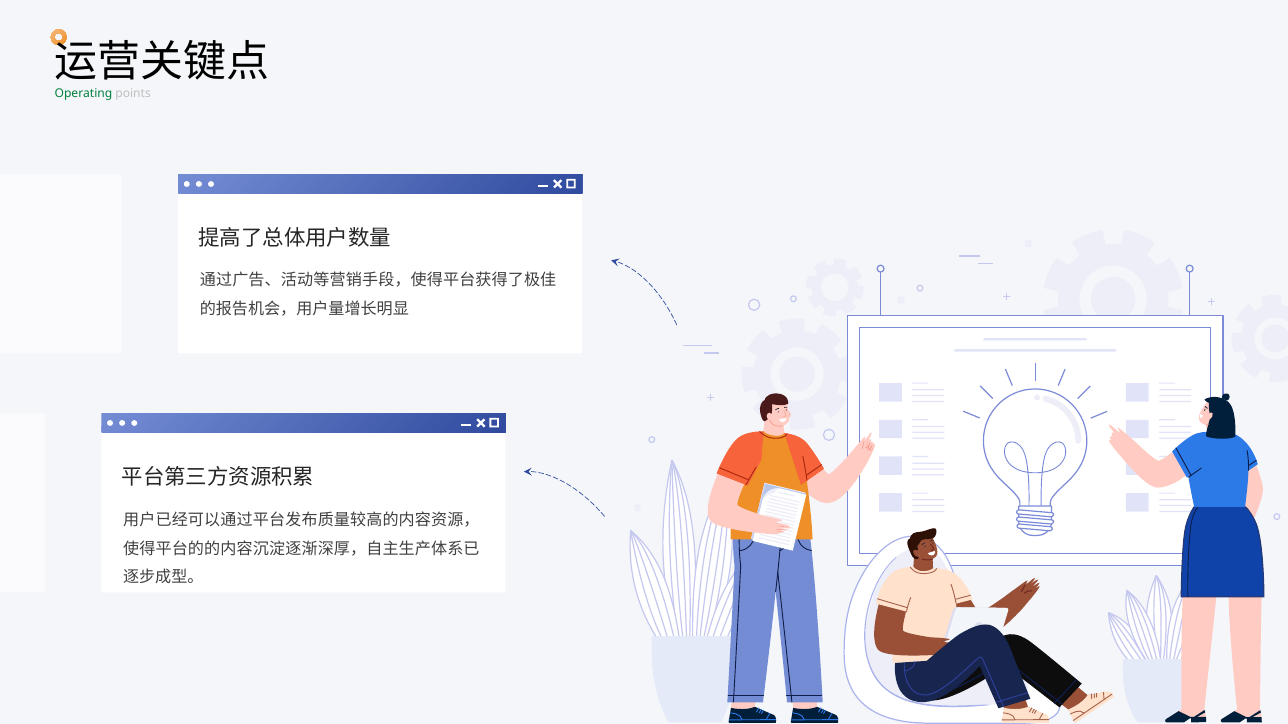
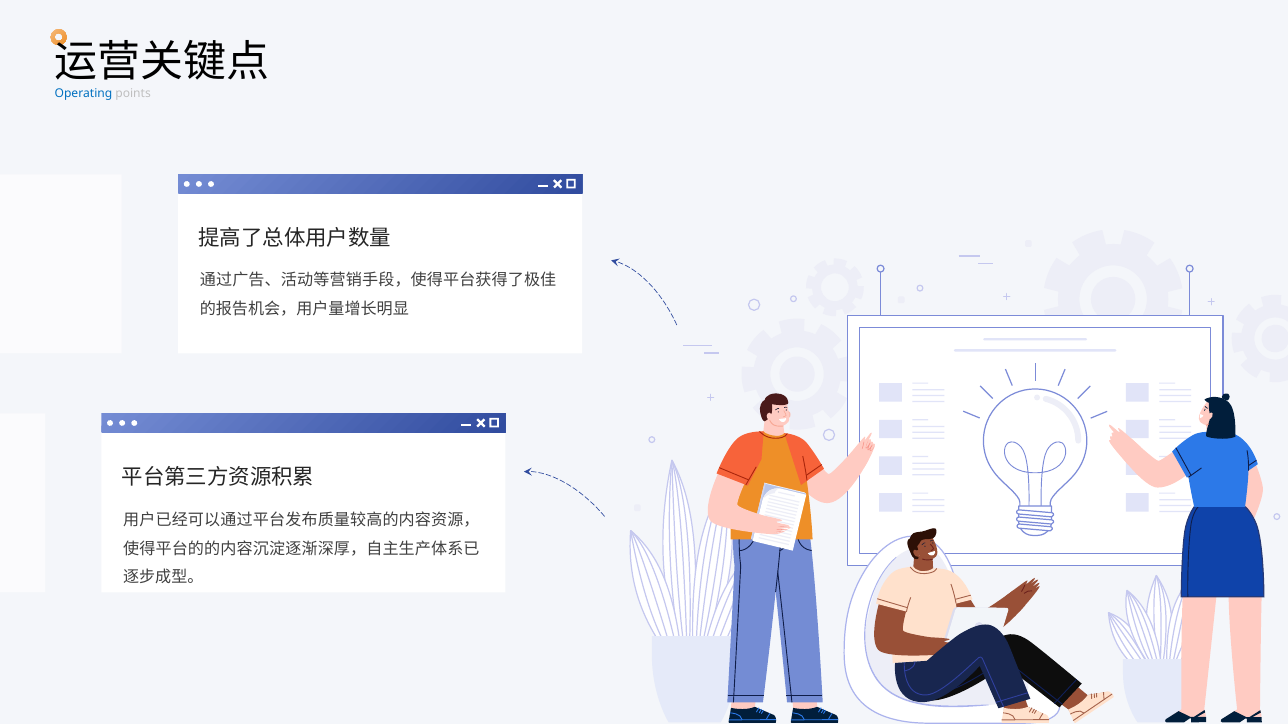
Operating colour: green -> blue
